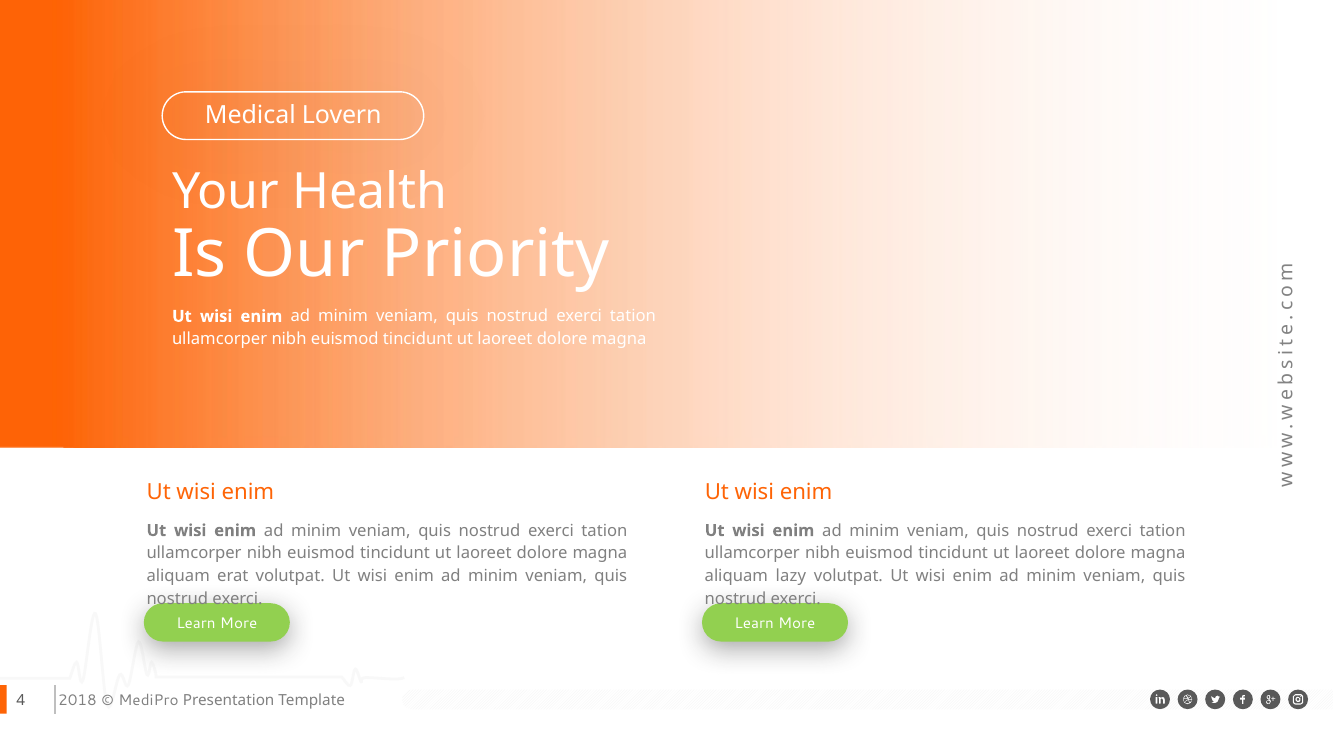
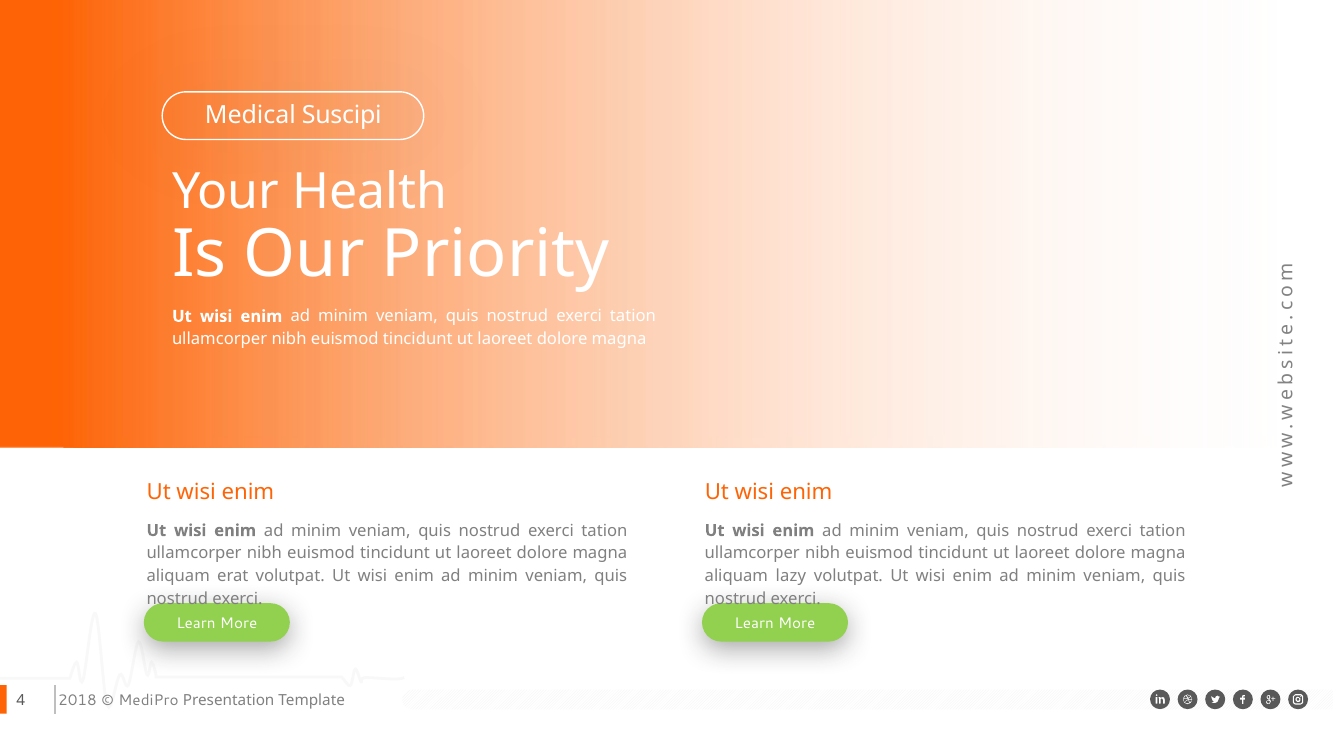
Lovern: Lovern -> Suscipi
